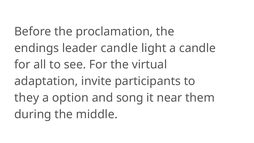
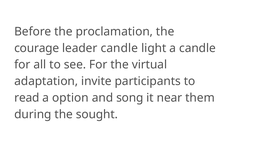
endings: endings -> courage
they: they -> read
middle: middle -> sought
